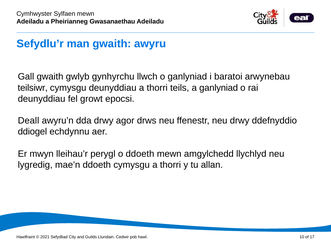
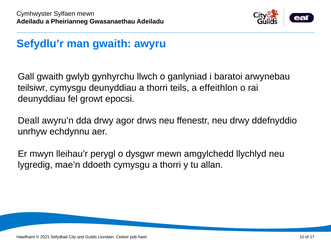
a ganlyniad: ganlyniad -> effeithlon
ddiogel: ddiogel -> unrhyw
o ddoeth: ddoeth -> dysgwr
